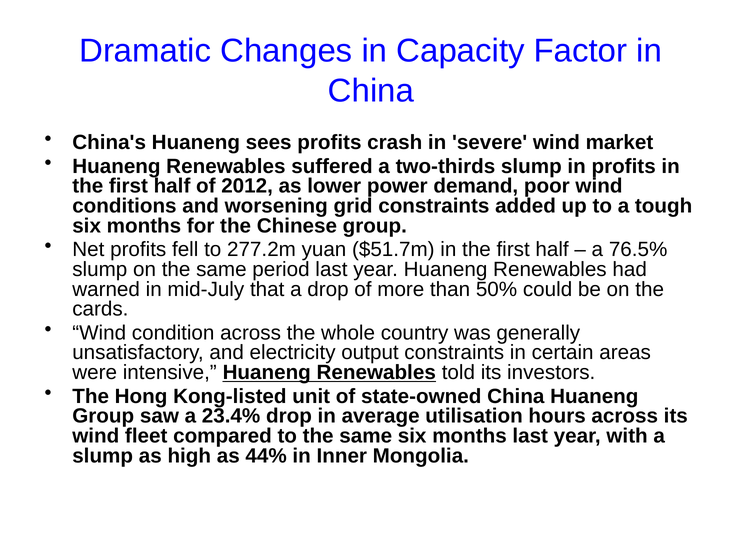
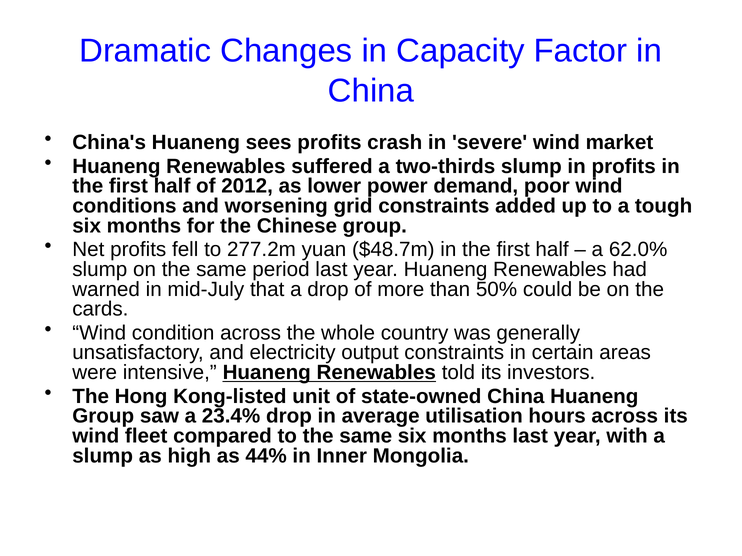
$51.7m: $51.7m -> $48.7m
76.5%: 76.5% -> 62.0%
